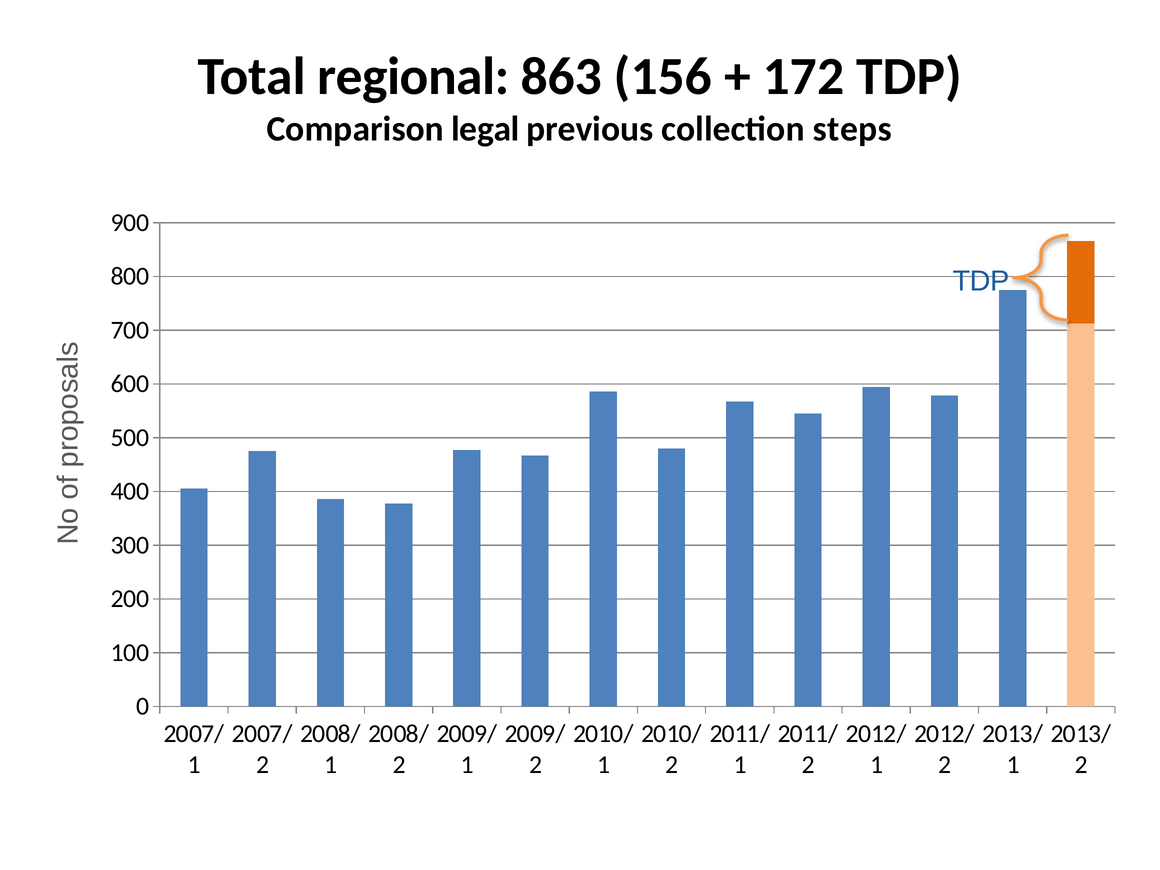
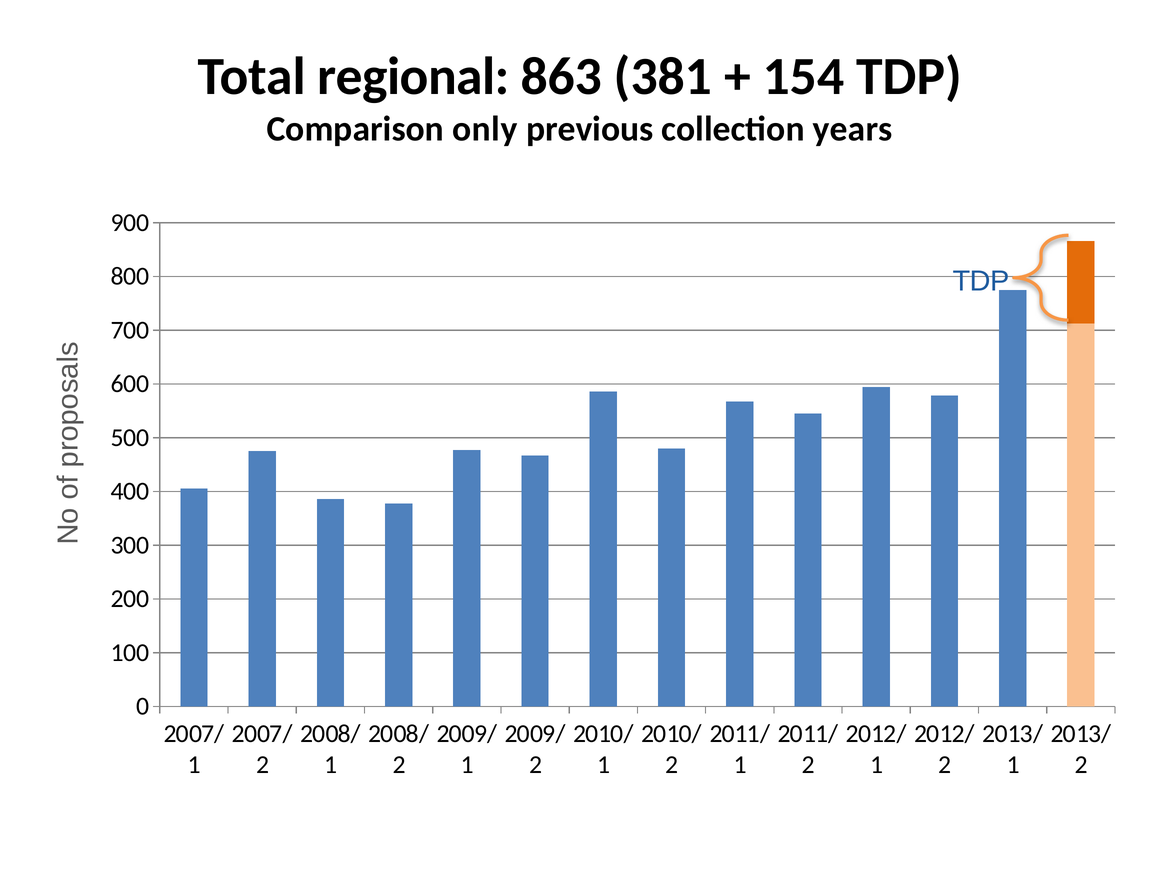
156: 156 -> 381
172: 172 -> 154
legal: legal -> only
steps: steps -> years
